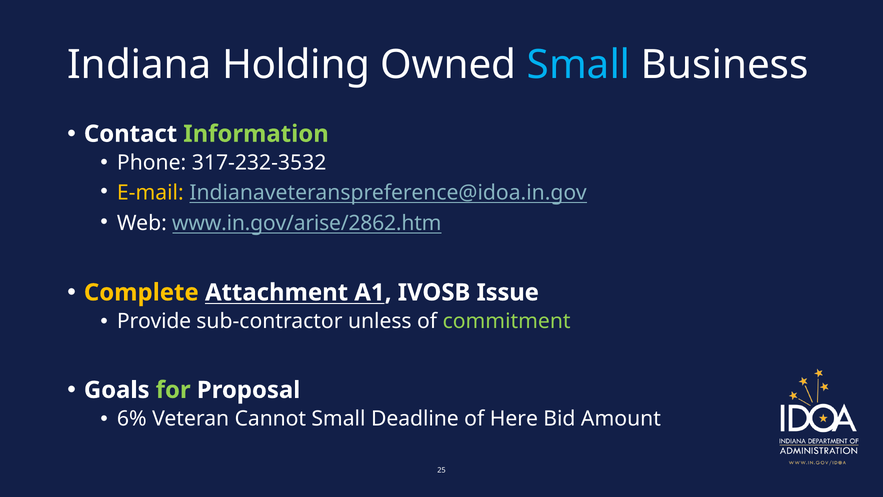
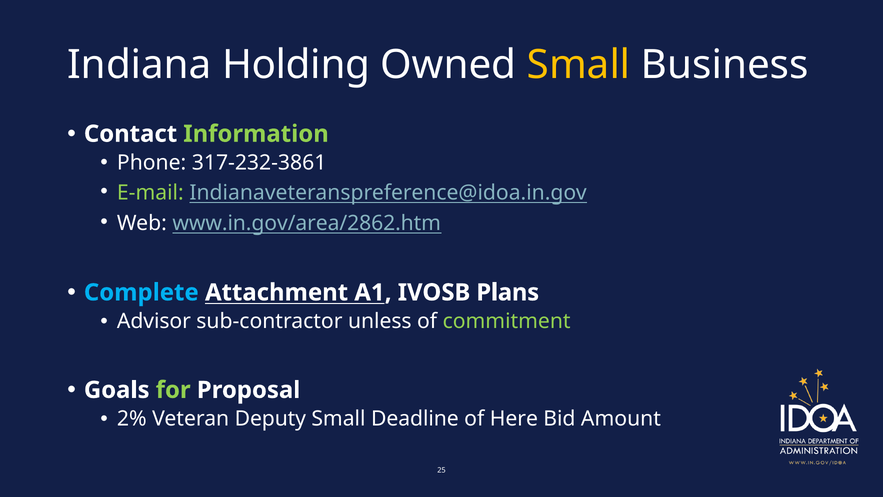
Small at (579, 65) colour: light blue -> yellow
317-232-3532: 317-232-3532 -> 317-232-3861
E-mail colour: yellow -> light green
www.in.gov/arise/2862.htm: www.in.gov/arise/2862.htm -> www.in.gov/area/2862.htm
Complete colour: yellow -> light blue
Issue: Issue -> Plans
Provide: Provide -> Advisor
6%: 6% -> 2%
Cannot: Cannot -> Deputy
